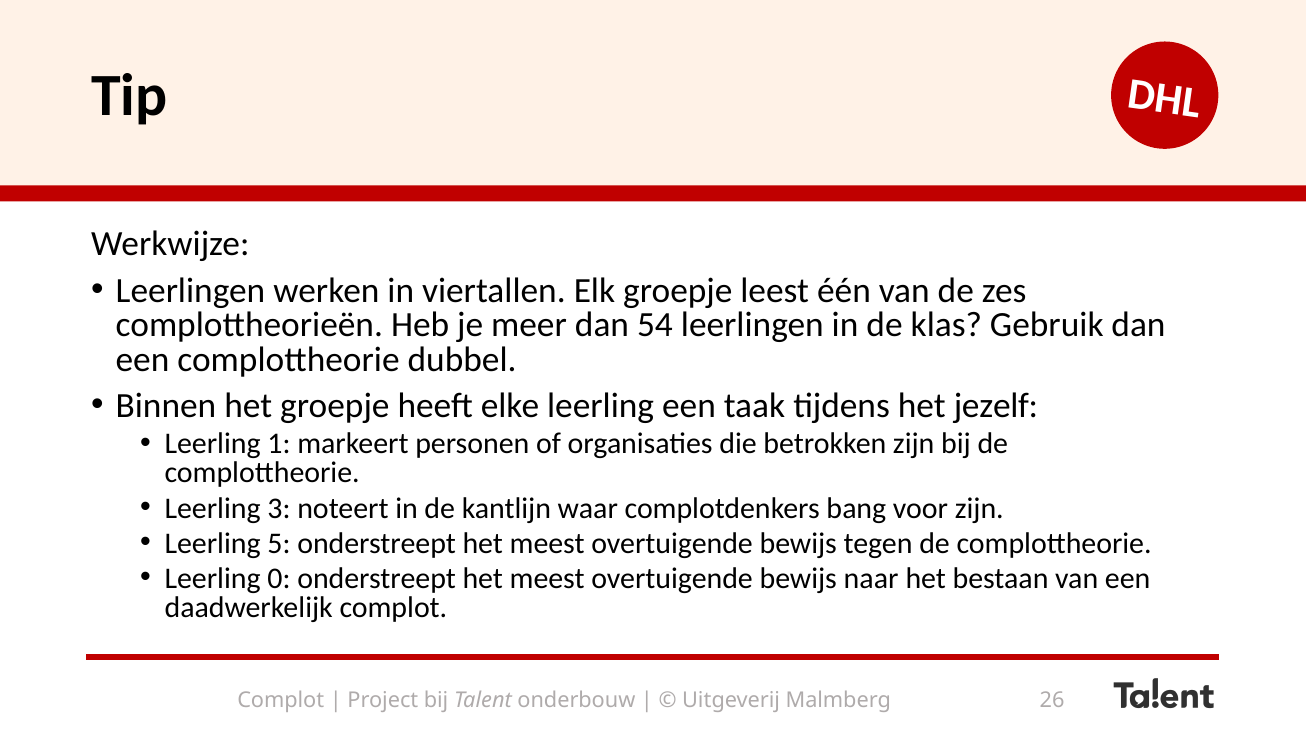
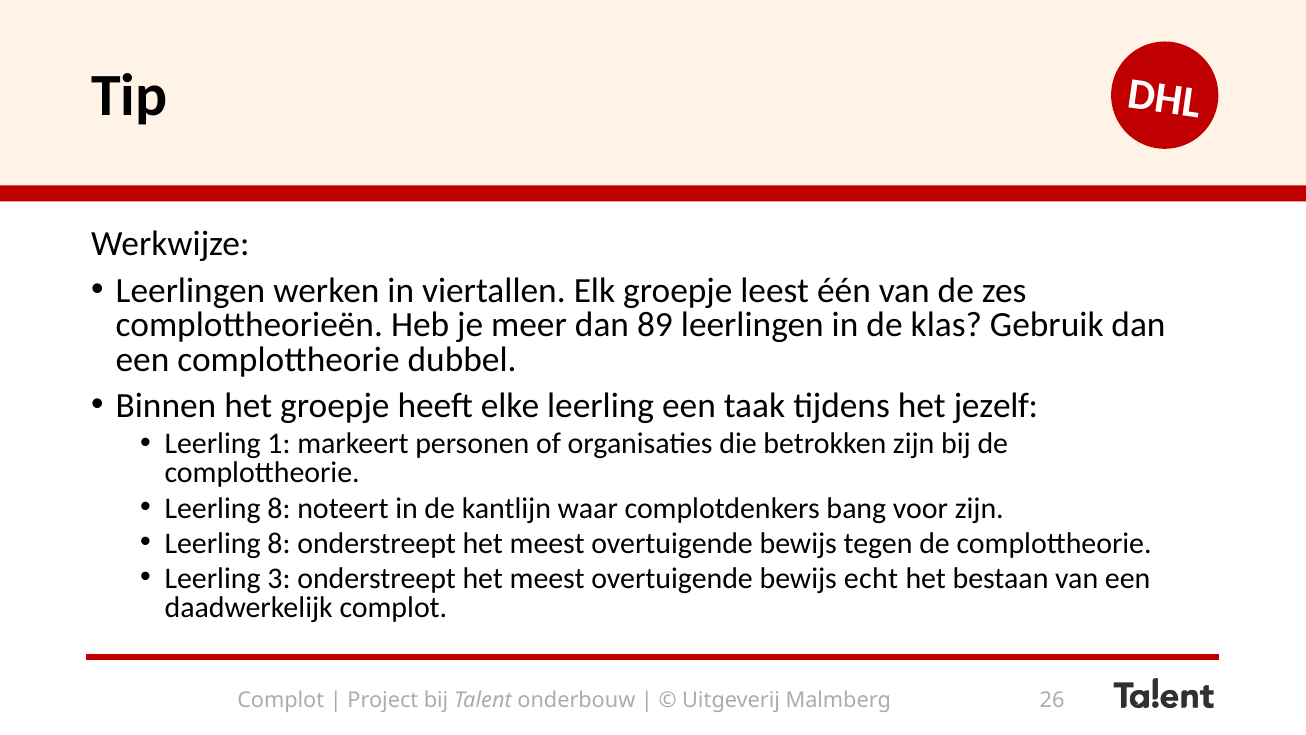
54: 54 -> 89
3 at (279, 508): 3 -> 8
5 at (279, 543): 5 -> 8
0: 0 -> 3
naar: naar -> echt
